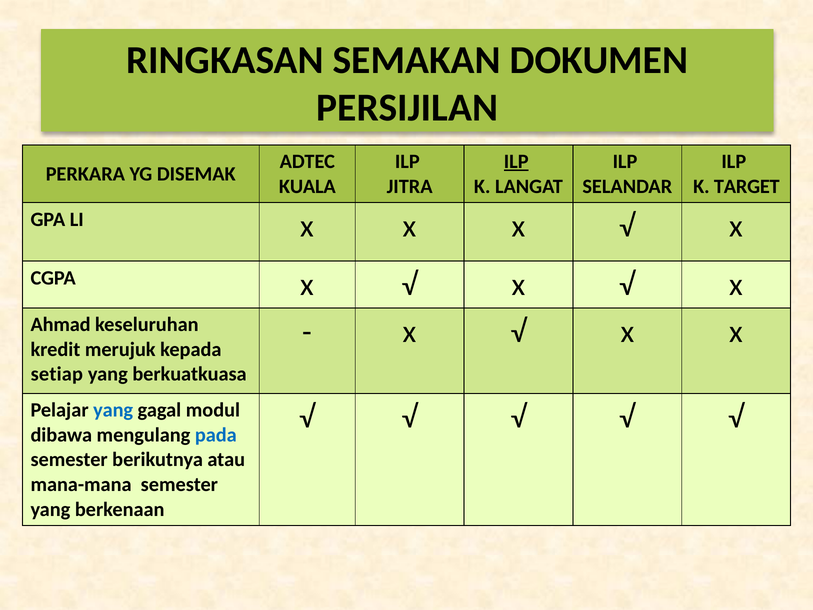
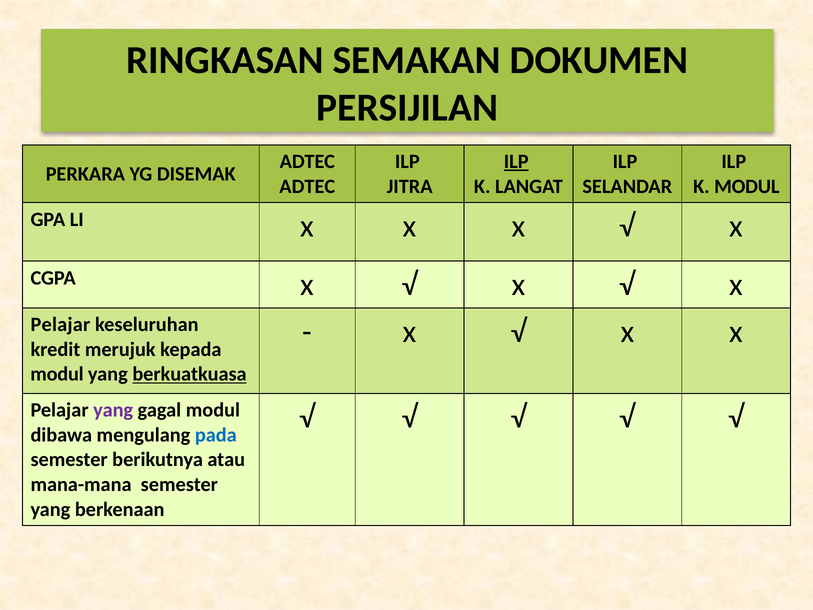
KUALA at (307, 186): KUALA -> ADTEC
K TARGET: TARGET -> MODUL
Ahmad at (61, 325): Ahmad -> Pelajar
setiap at (57, 374): setiap -> modul
berkuatkuasa underline: none -> present
yang at (113, 410) colour: blue -> purple
